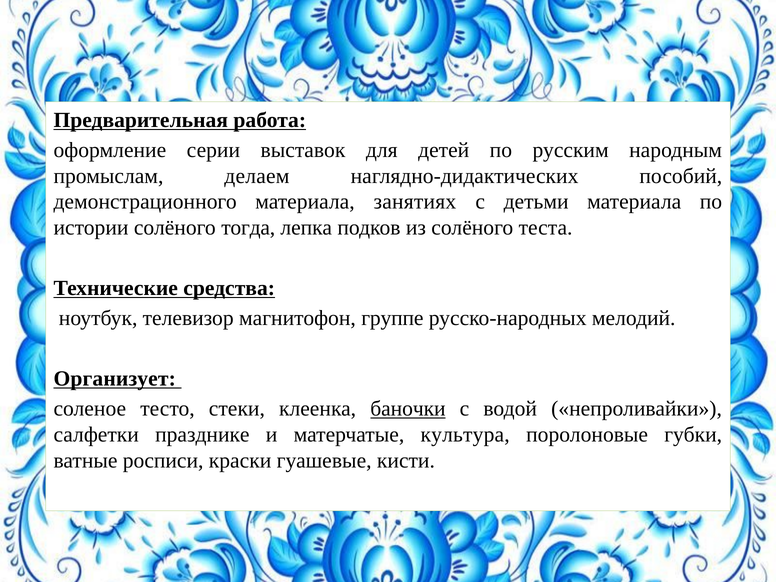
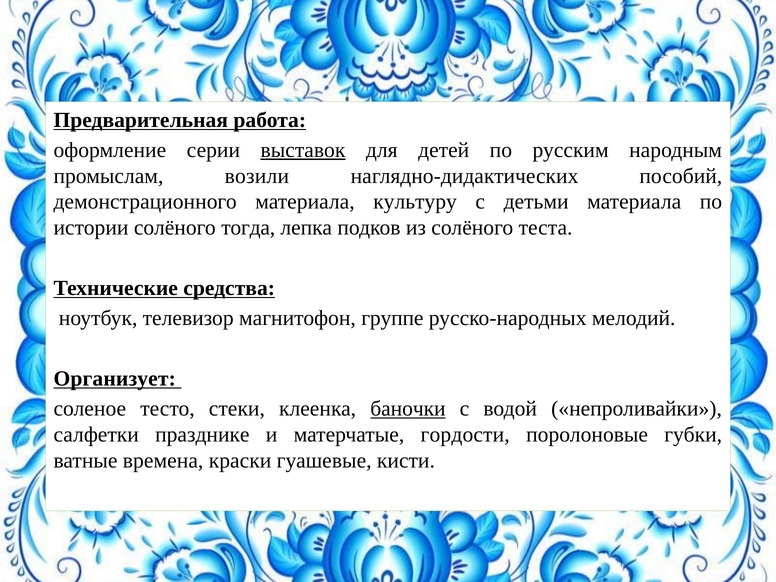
выставок underline: none -> present
делаем: делаем -> возили
занятиях: занятиях -> культуру
культура: культура -> гордости
росписи: росписи -> времена
